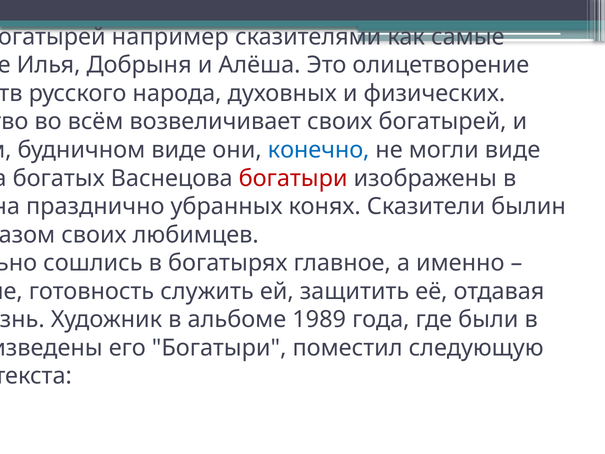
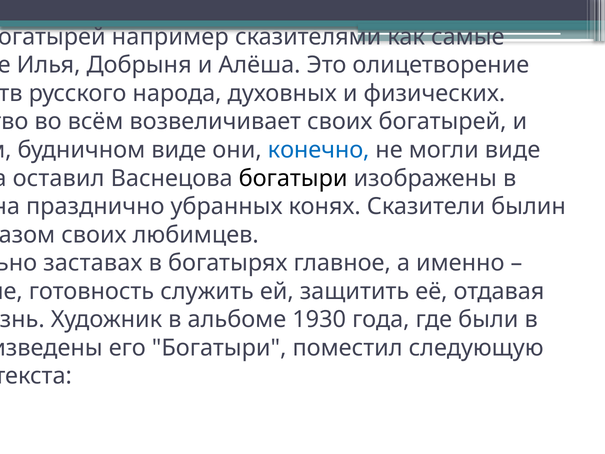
богатых at (59, 178): богатых -> оставил
богатыри at (293, 178) colour: red -> black
сошлись: сошлись -> заставах
1989: 1989 -> 1930
